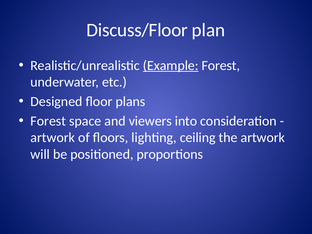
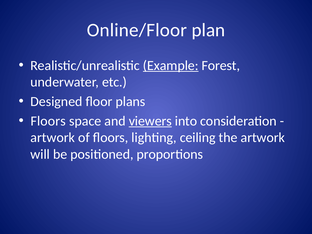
Discuss/Floor: Discuss/Floor -> Online/Floor
Forest at (48, 121): Forest -> Floors
viewers underline: none -> present
